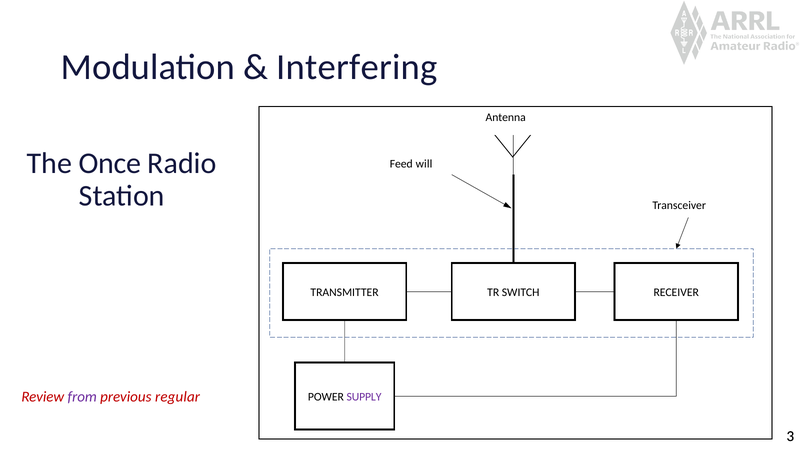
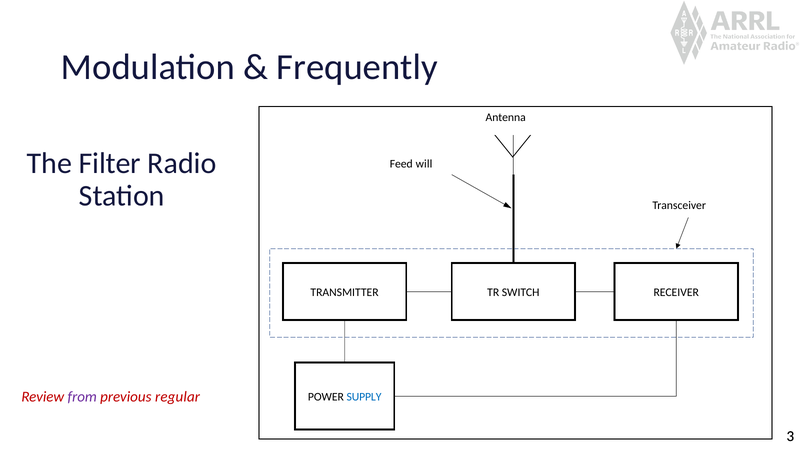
Interfering: Interfering -> Frequently
Once: Once -> Filter
SUPPLY colour: purple -> blue
